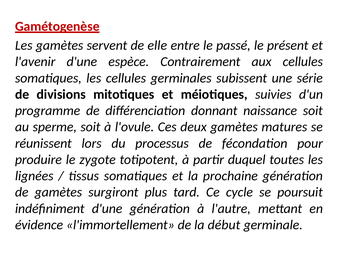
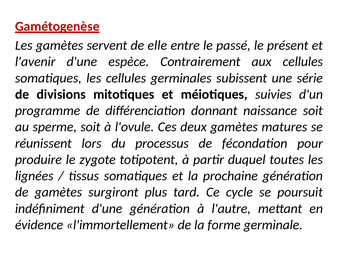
début: début -> forme
